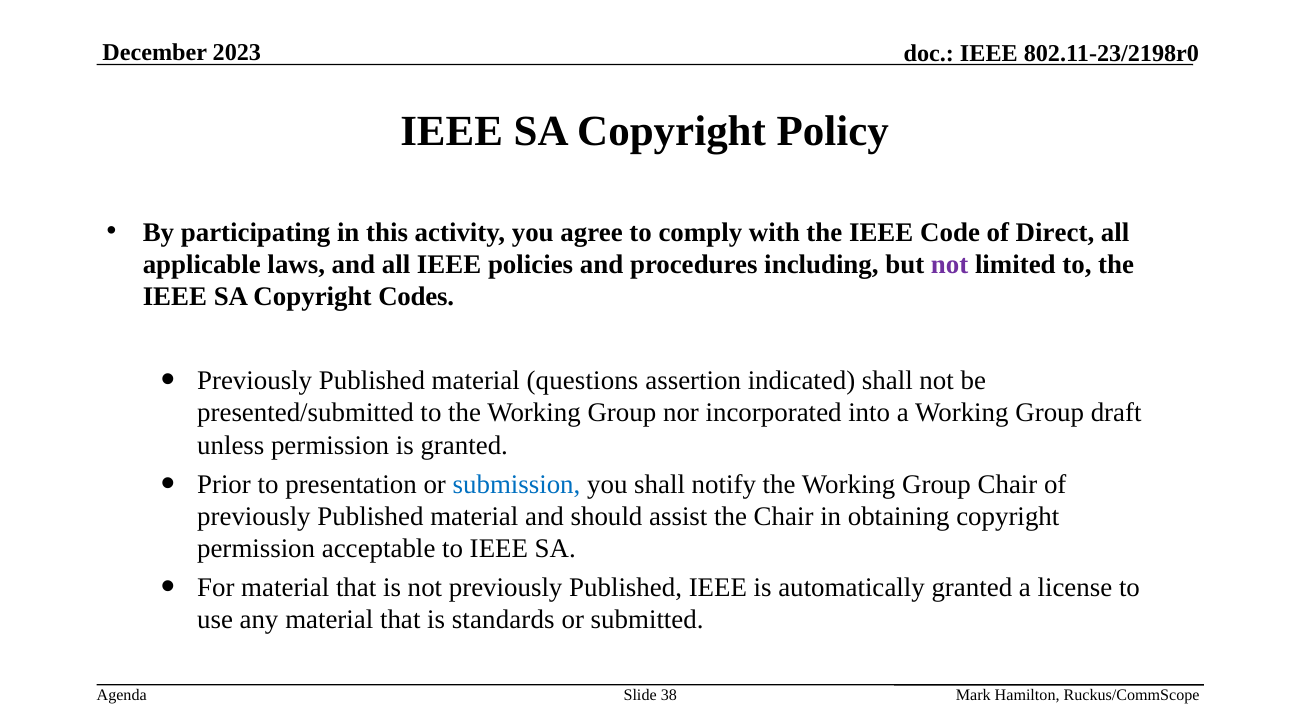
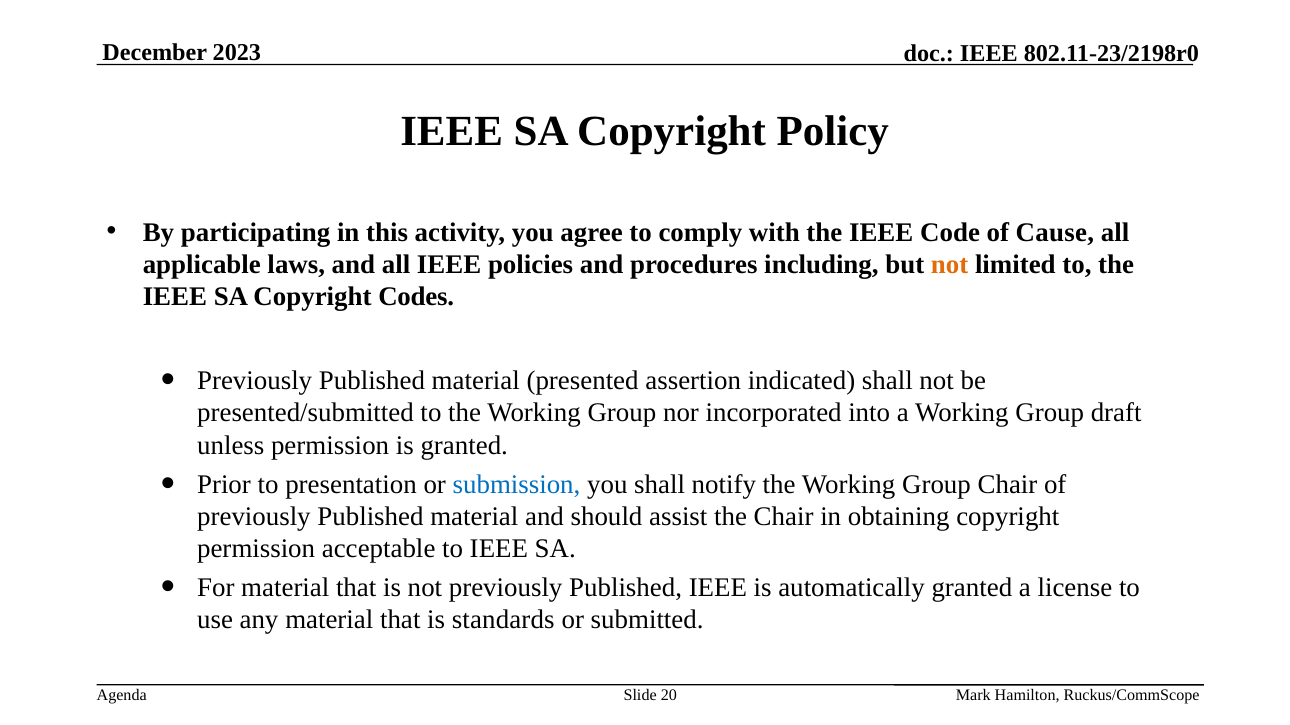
Direct: Direct -> Cause
not at (950, 265) colour: purple -> orange
questions: questions -> presented
38: 38 -> 20
